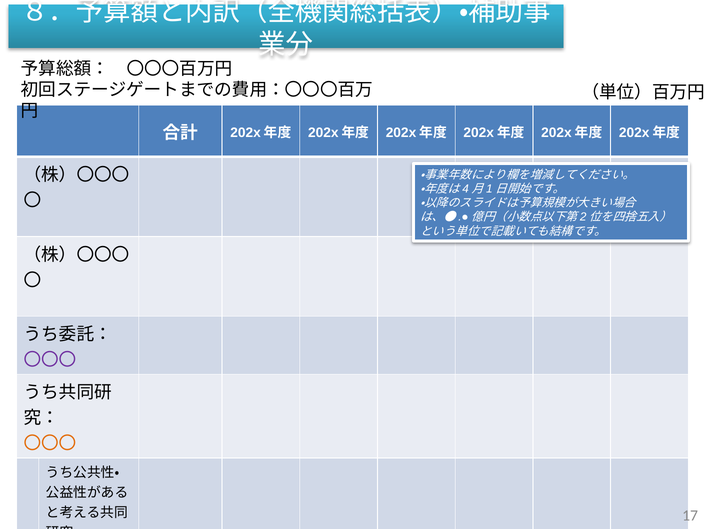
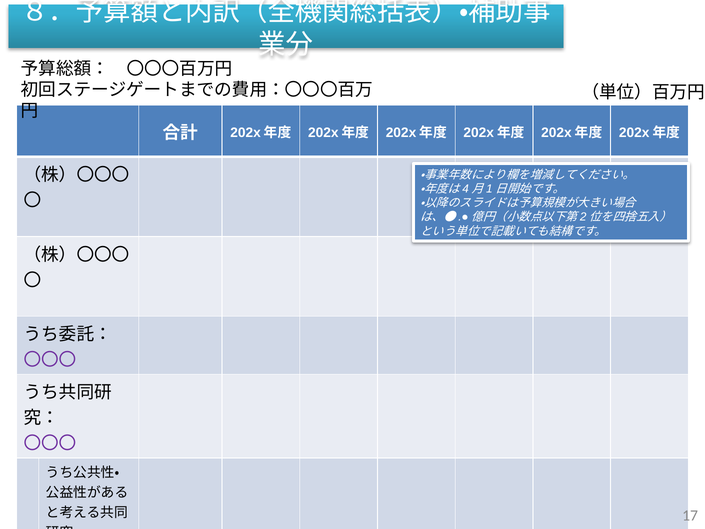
〇〇〇 at (50, 443) colour: orange -> purple
